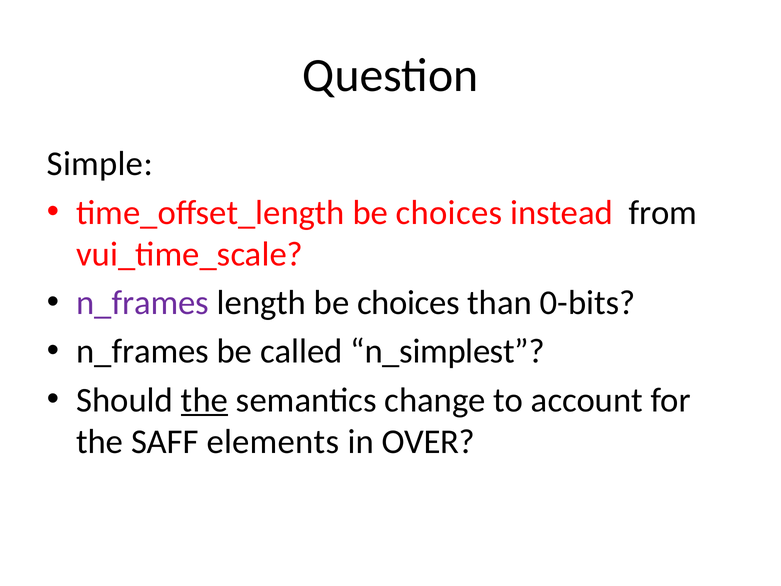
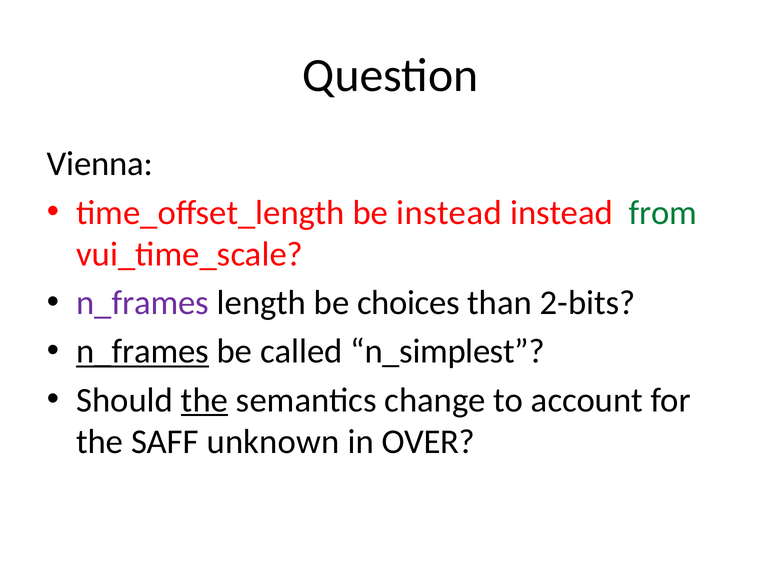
Simple: Simple -> Vienna
time_offset_length be choices: choices -> instead
from colour: black -> green
0-bits: 0-bits -> 2-bits
n_frames at (143, 351) underline: none -> present
elements: elements -> unknown
